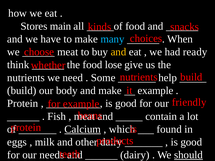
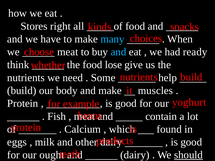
main: main -> right
and at (118, 52) colour: yellow -> light blue
example at (155, 91): example -> muscles
friendly: friendly -> yoghurt
Calcium underline: present -> none
needs: needs -> ought
